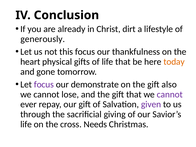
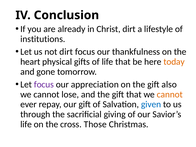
generously: generously -> institutions
not this: this -> dirt
demonstrate: demonstrate -> appreciation
cannot at (170, 94) colour: purple -> orange
given colour: purple -> blue
Needs: Needs -> Those
